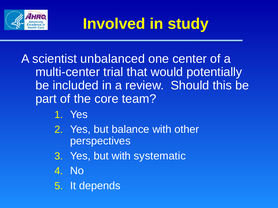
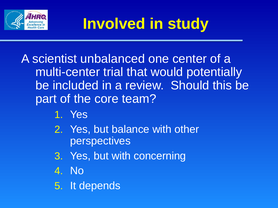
systematic: systematic -> concerning
